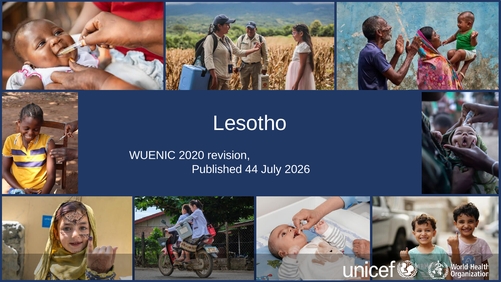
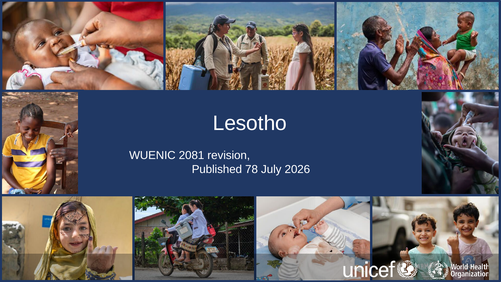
2020: 2020 -> 2081
44: 44 -> 78
